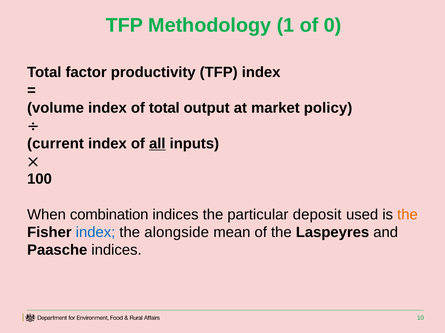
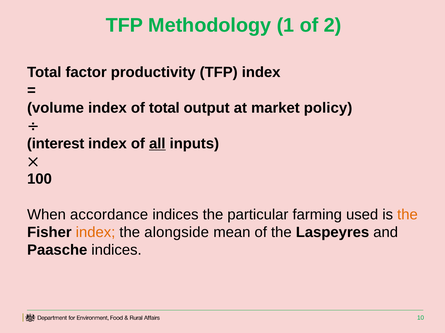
0: 0 -> 2
current: current -> interest
combination: combination -> accordance
deposit: deposit -> farming
index at (96, 233) colour: blue -> orange
